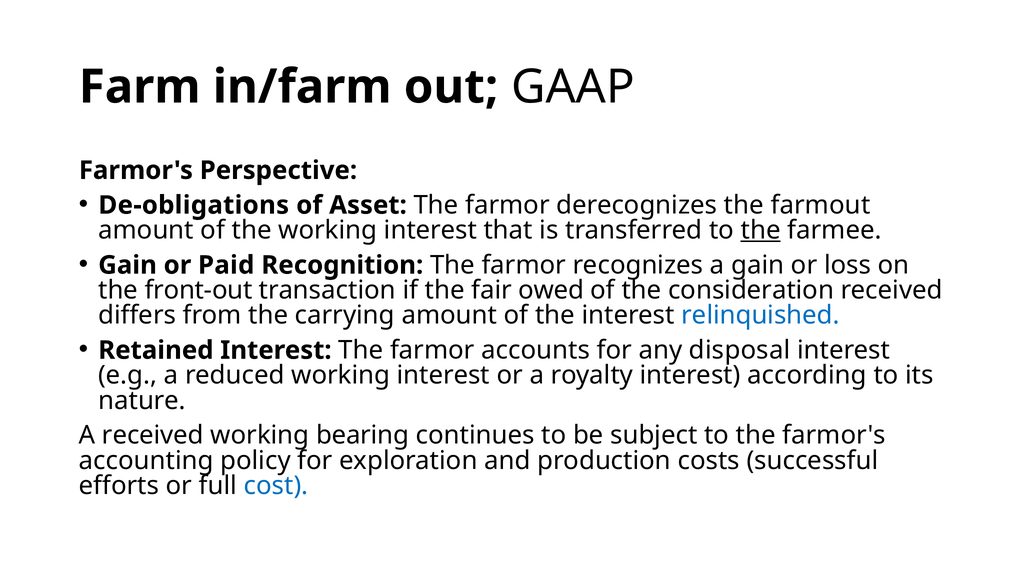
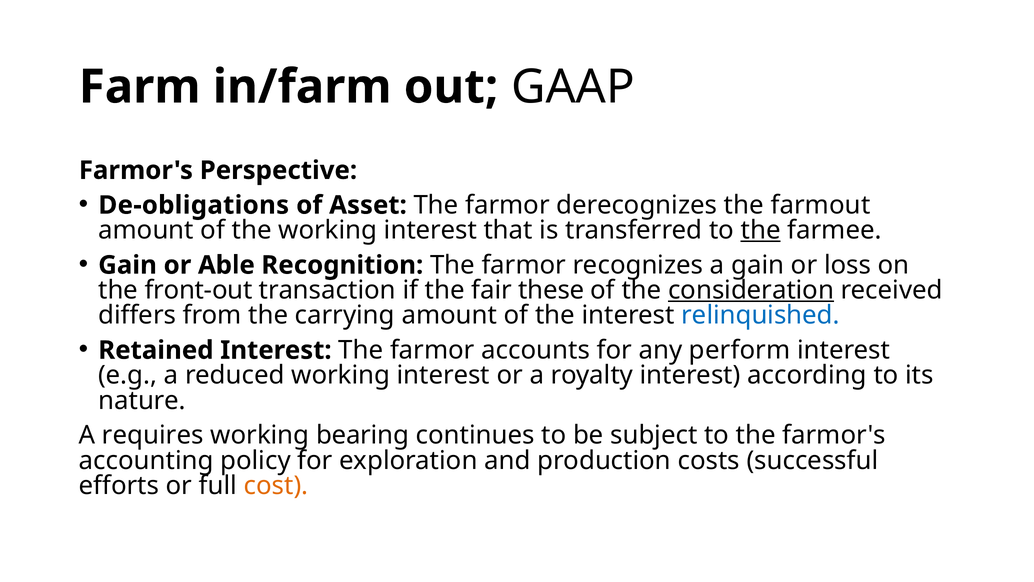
Paid: Paid -> Able
owed: owed -> these
consideration underline: none -> present
disposal: disposal -> perform
A received: received -> requires
cost colour: blue -> orange
